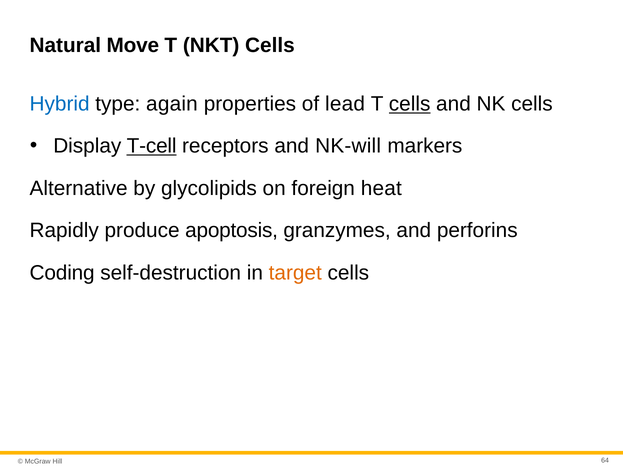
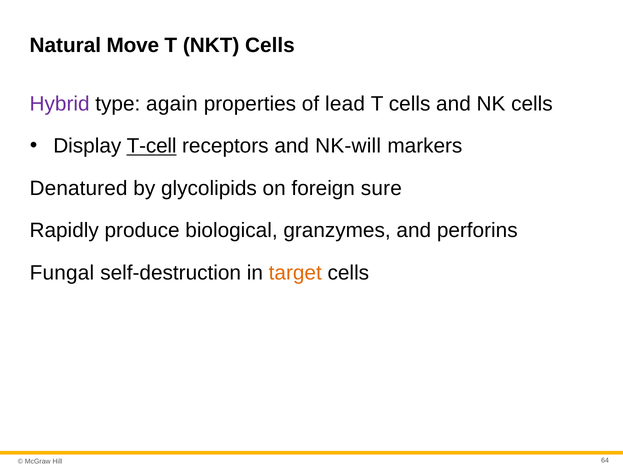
Hybrid colour: blue -> purple
cells at (410, 104) underline: present -> none
Alternative: Alternative -> Denatured
heat: heat -> sure
apoptosis: apoptosis -> biological
Coding: Coding -> Fungal
